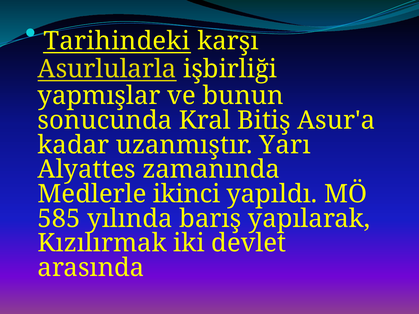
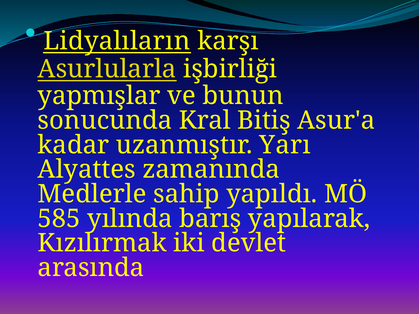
Tarihindeki: Tarihindeki -> Lidyalıların
ikinci: ikinci -> sahip
